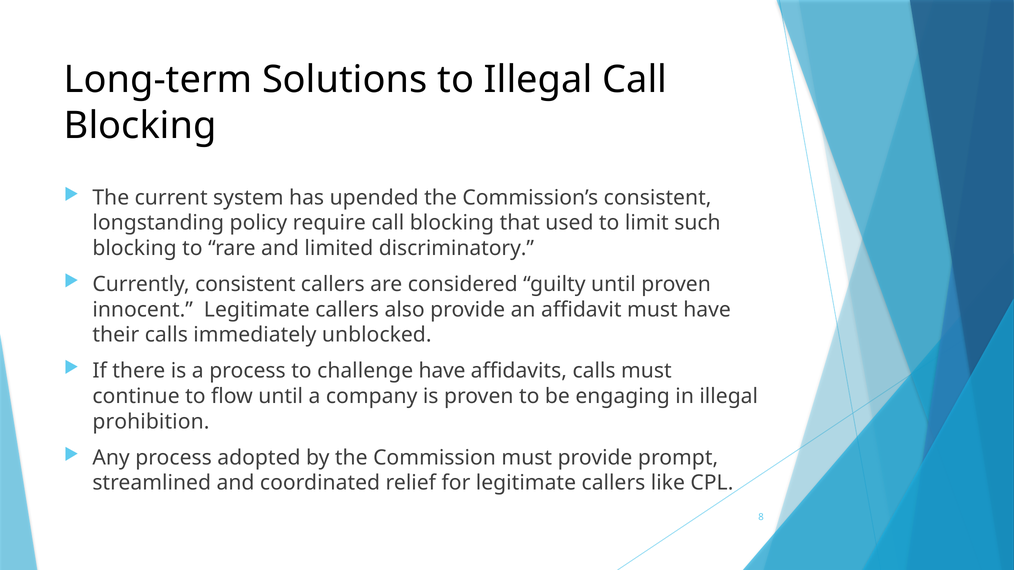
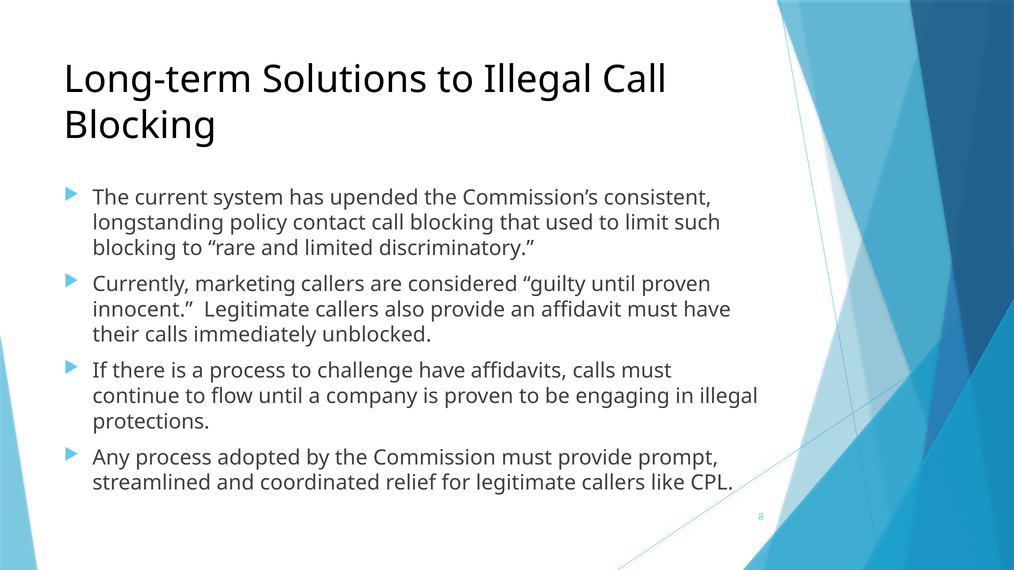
require: require -> contact
Currently consistent: consistent -> marketing
prohibition: prohibition -> protections
